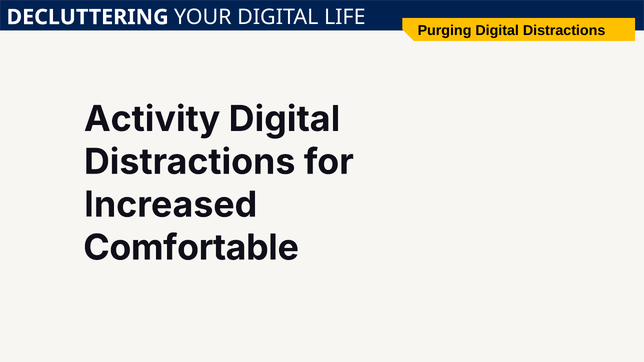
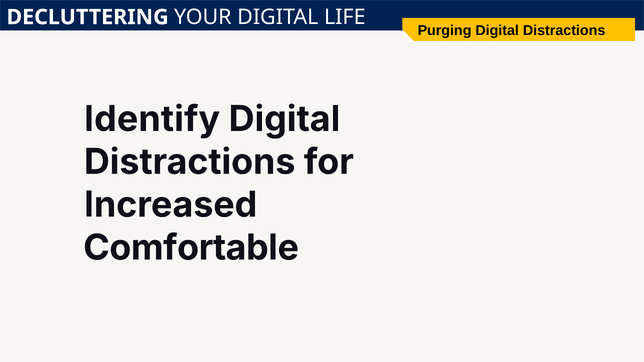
Activity: Activity -> Identify
